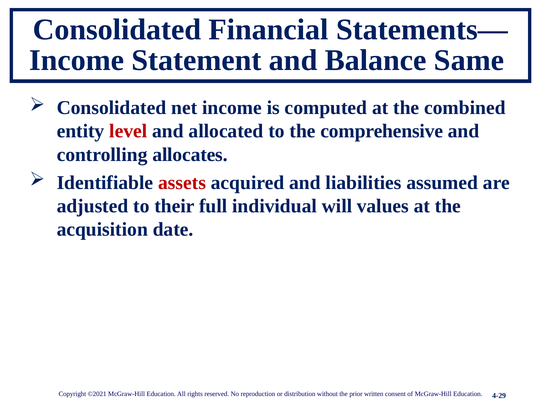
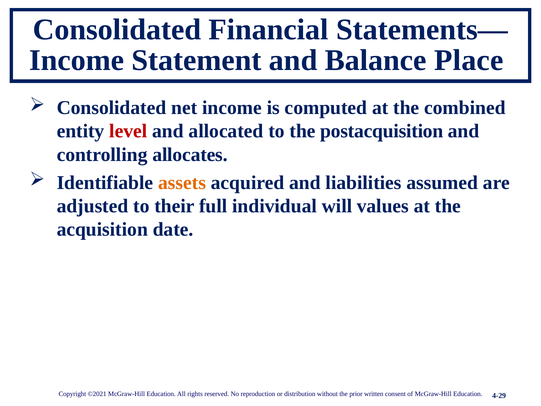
Same: Same -> Place
comprehensive: comprehensive -> postacquisition
assets colour: red -> orange
